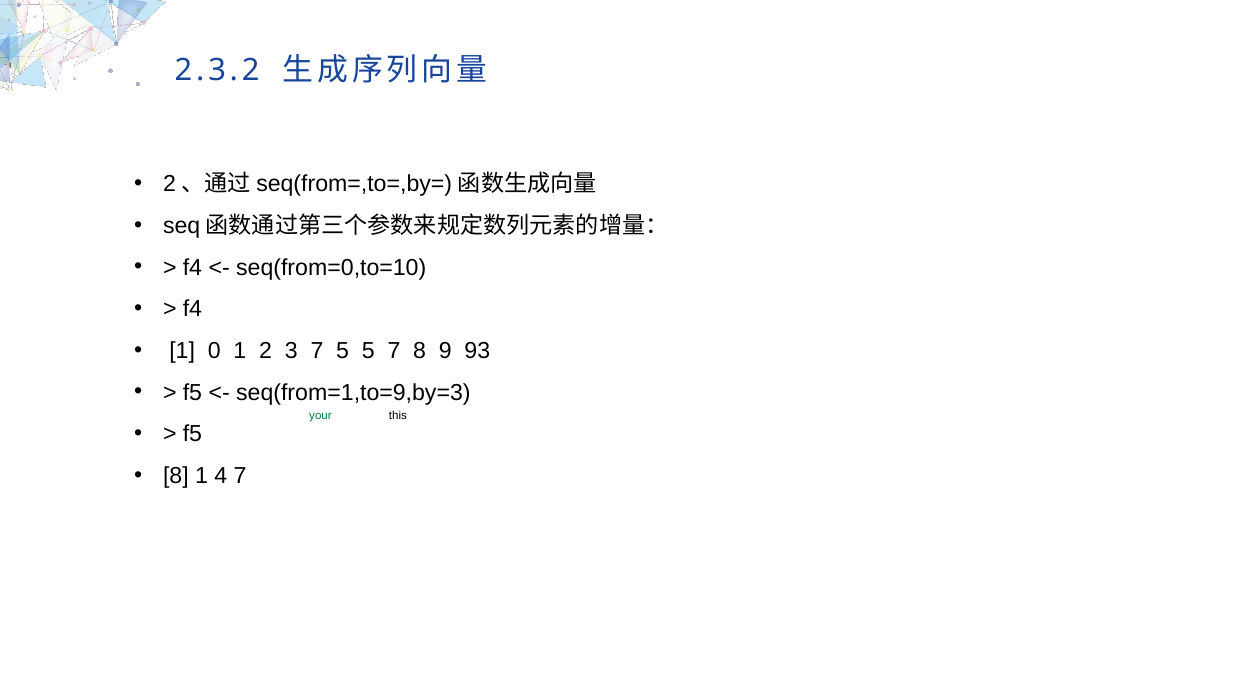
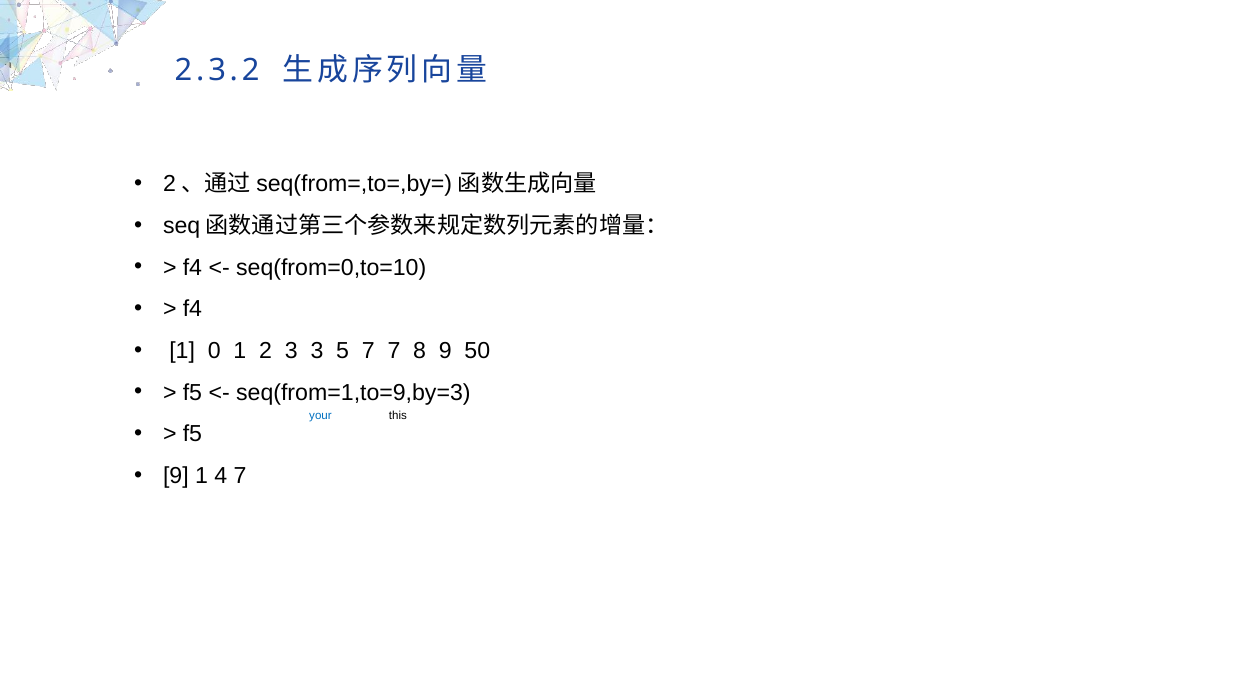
3 7: 7 -> 3
5 5: 5 -> 7
93: 93 -> 50
your at (320, 416) colour: green -> blue
8 at (176, 476): 8 -> 9
